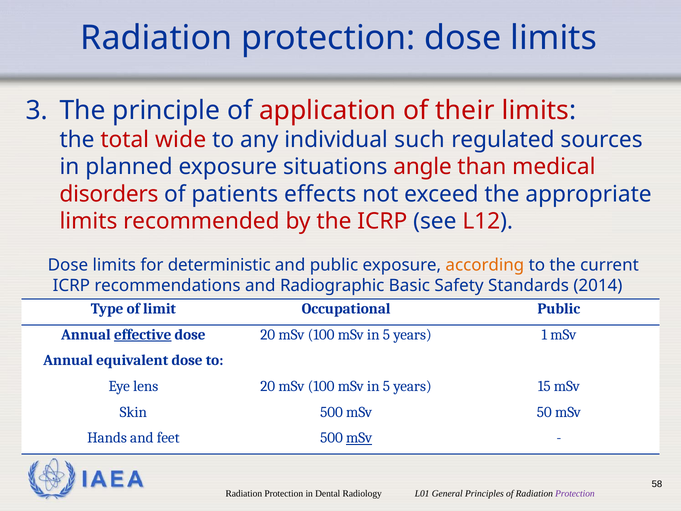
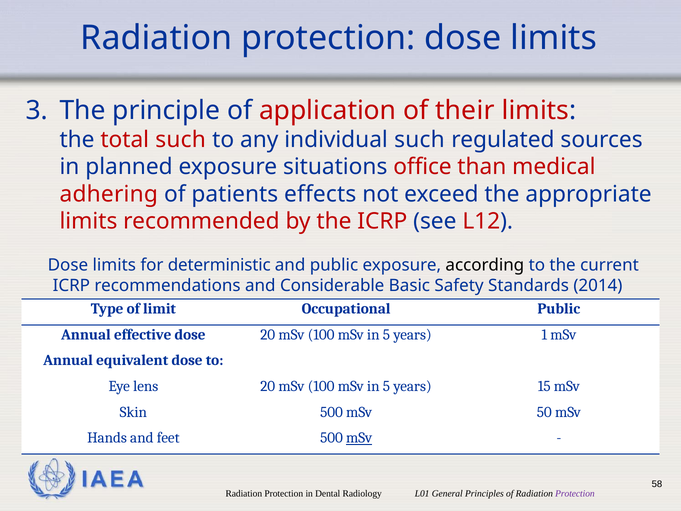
total wide: wide -> such
angle: angle -> office
disorders: disorders -> adhering
according colour: orange -> black
Radiographic: Radiographic -> Considerable
effective underline: present -> none
